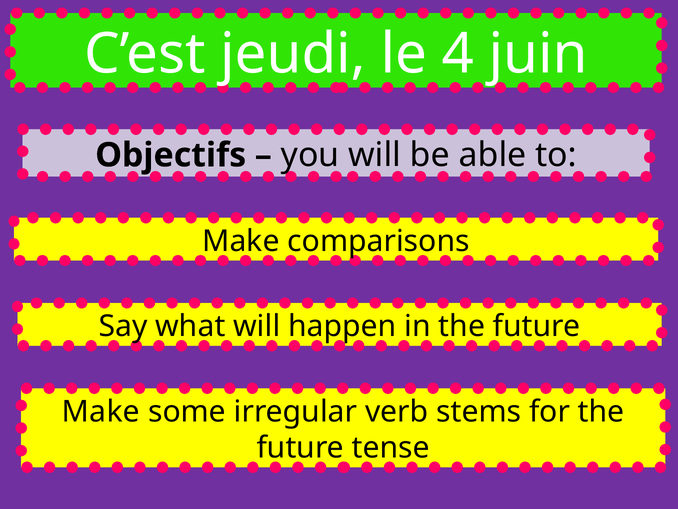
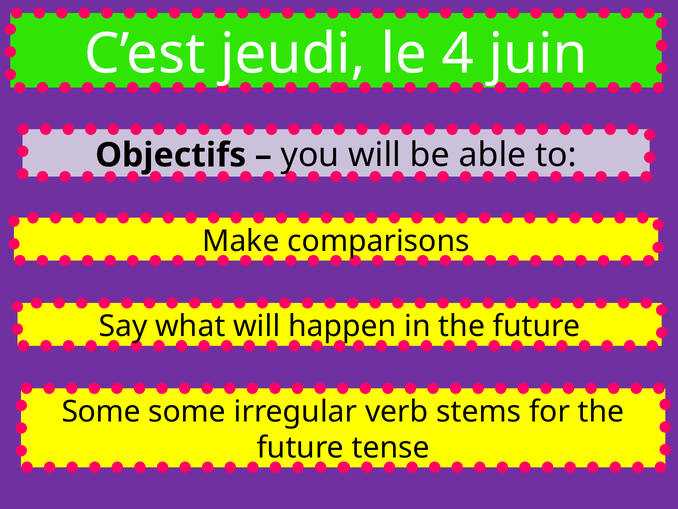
Make at (101, 411): Make -> Some
